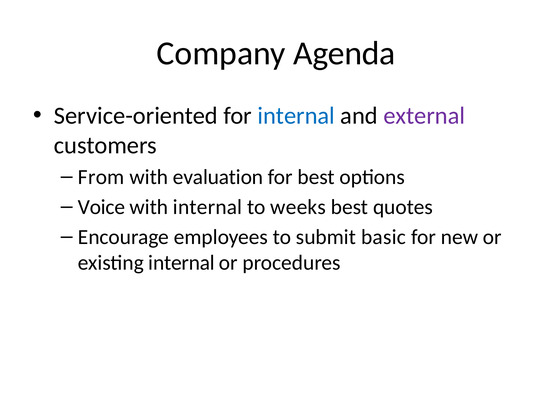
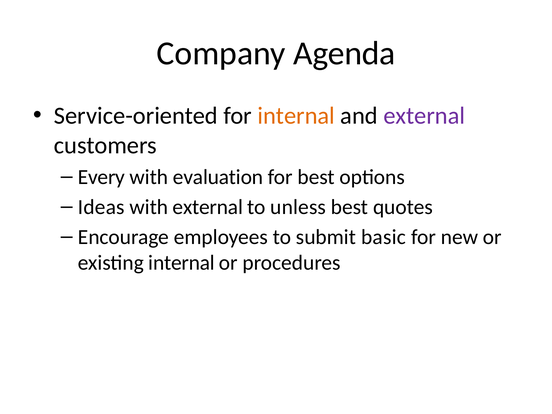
internal at (296, 116) colour: blue -> orange
From: From -> Every
Voice: Voice -> Ideas
with internal: internal -> external
weeks: weeks -> unless
